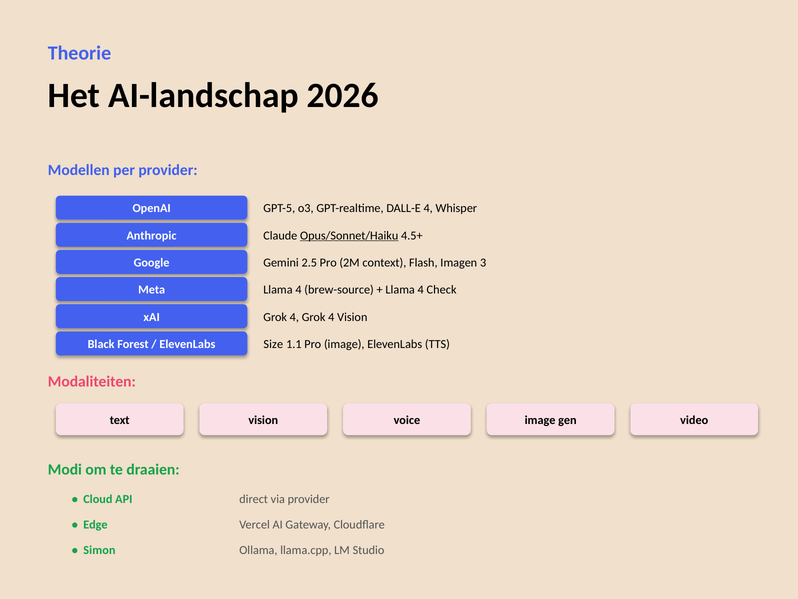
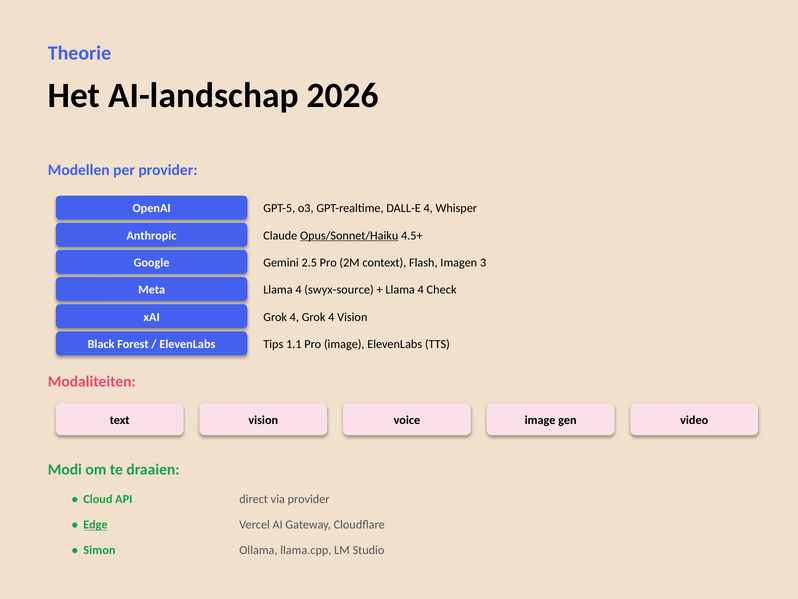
brew-source: brew-source -> swyx-source
Size: Size -> Tips
Edge underline: none -> present
